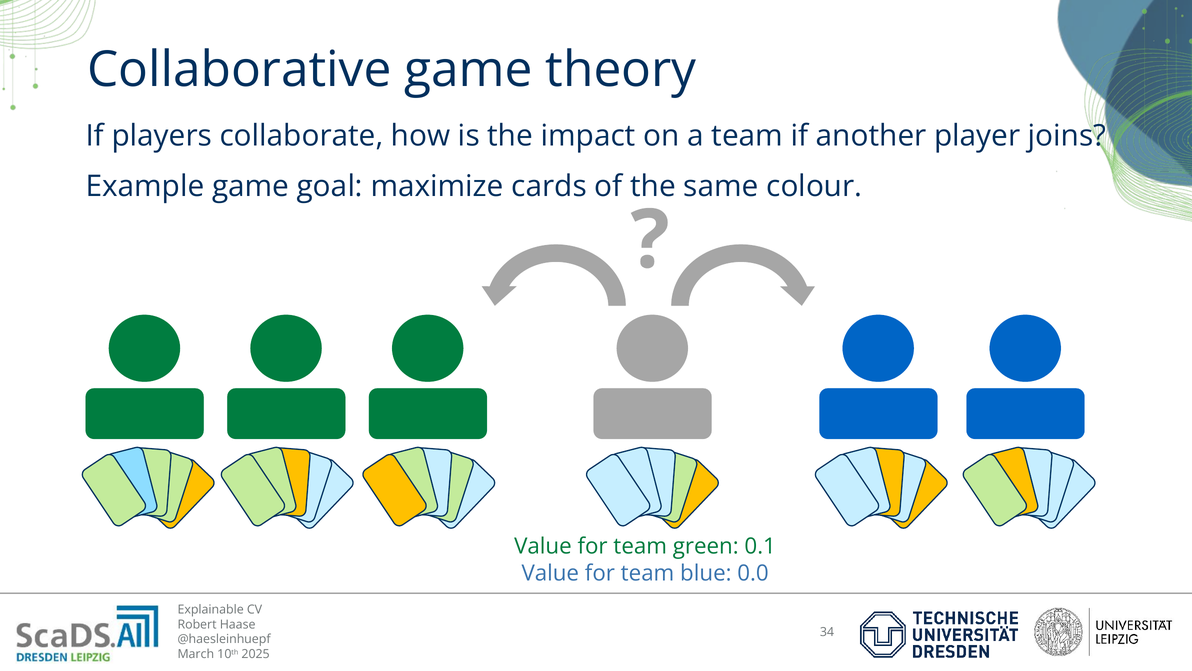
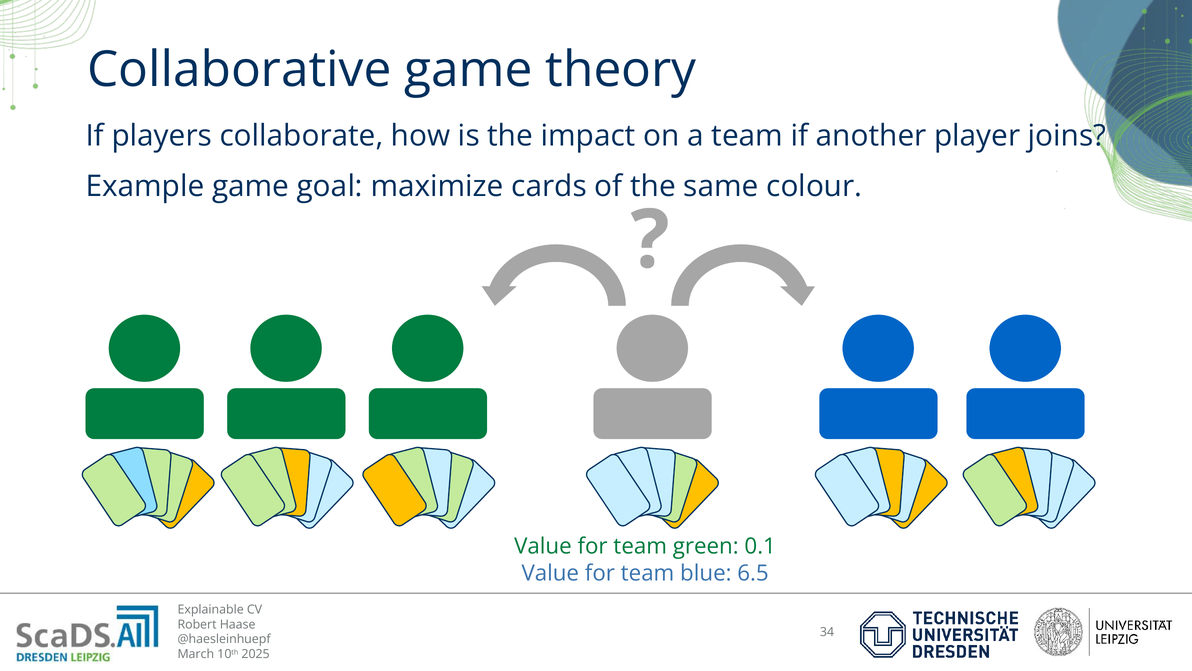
0.0: 0.0 -> 6.5
